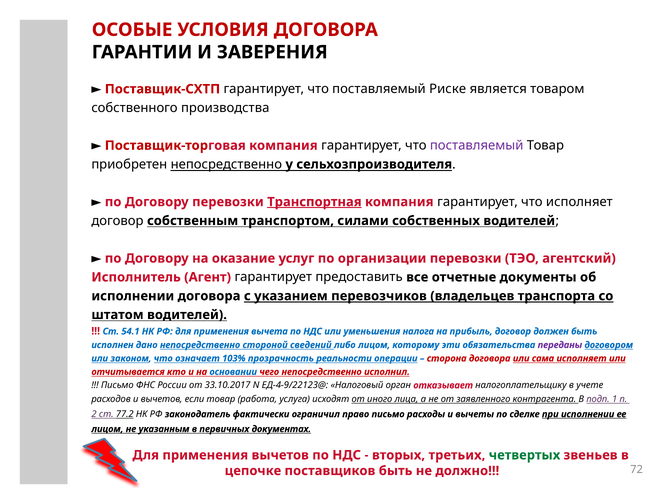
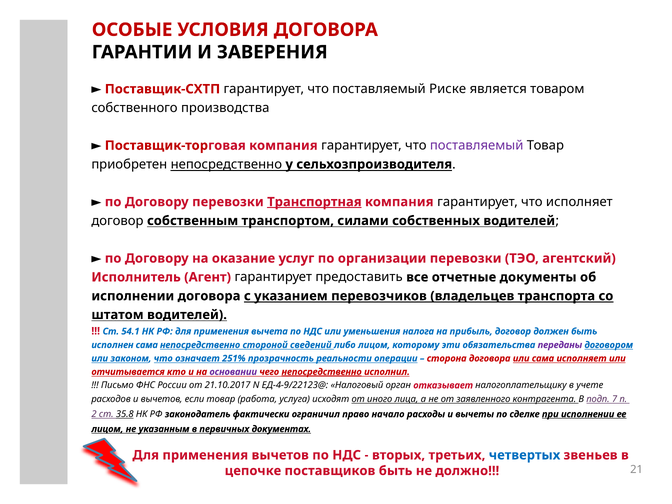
исполнен дано: дано -> сама
103%: 103% -> 251%
основании colour: blue -> purple
непосредственно at (322, 372) underline: none -> present
33.10.2017: 33.10.2017 -> 21.10.2017
1: 1 -> 7
77.2: 77.2 -> 35.8
право письмо: письмо -> начало
четвертых colour: green -> blue
72: 72 -> 21
